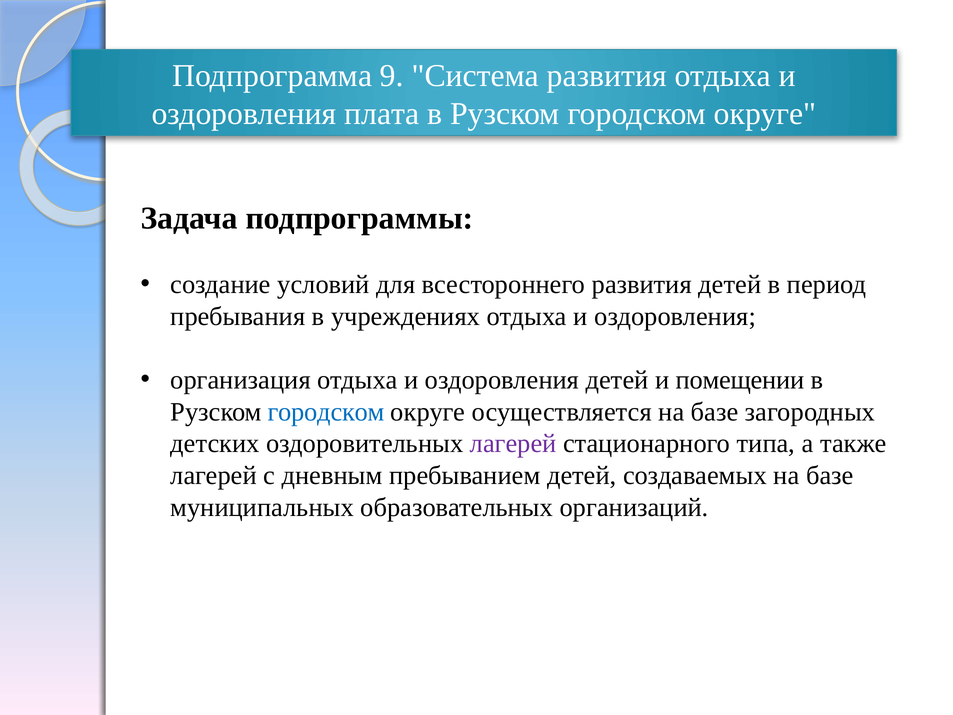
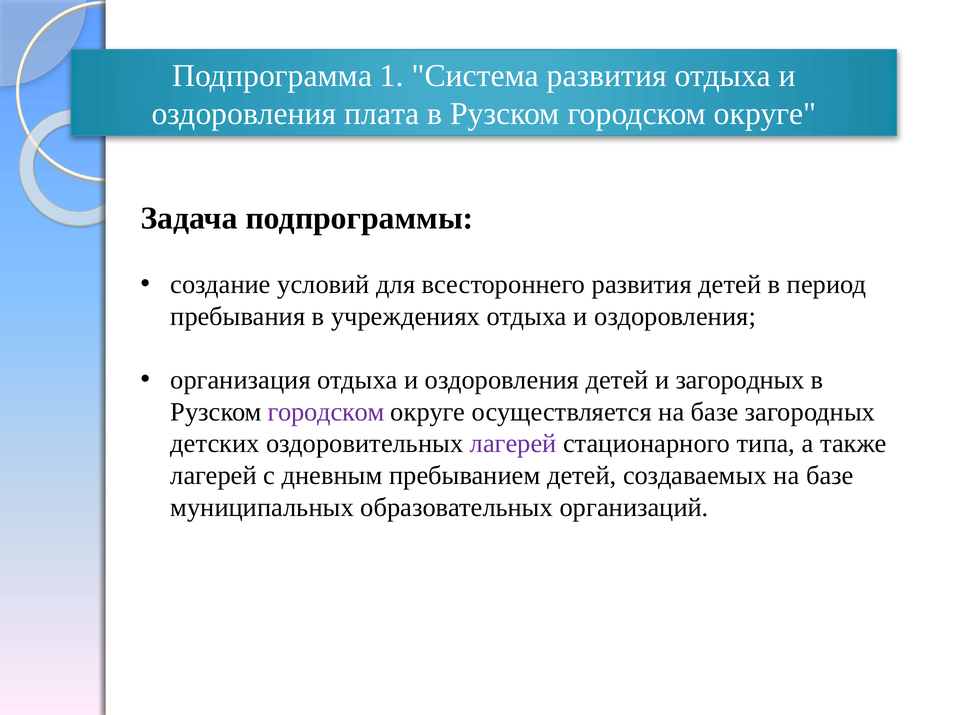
9: 9 -> 1
и помещении: помещении -> загородных
городском at (326, 412) colour: blue -> purple
